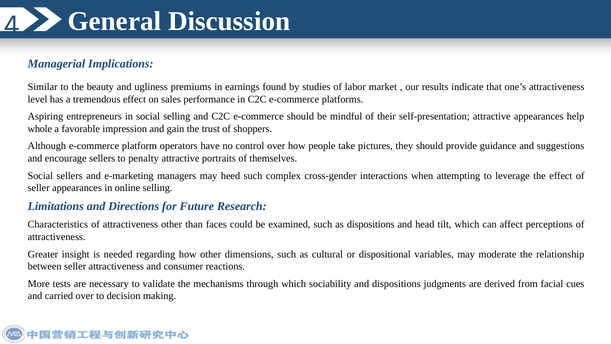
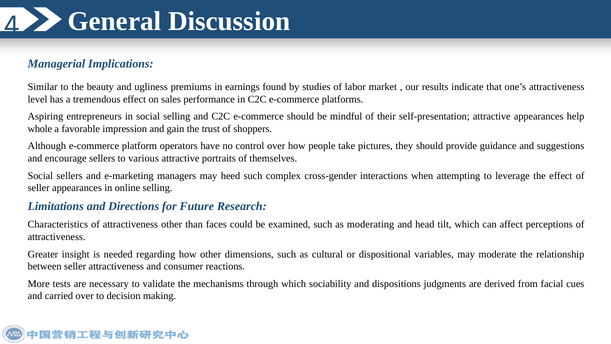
penalty: penalty -> various
as dispositions: dispositions -> moderating
